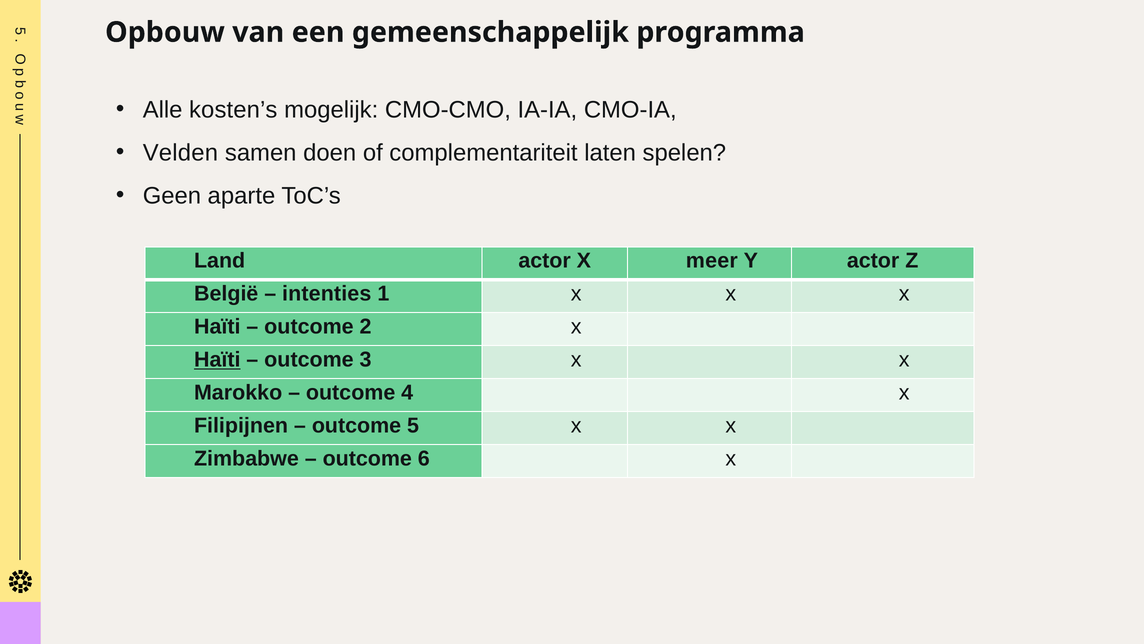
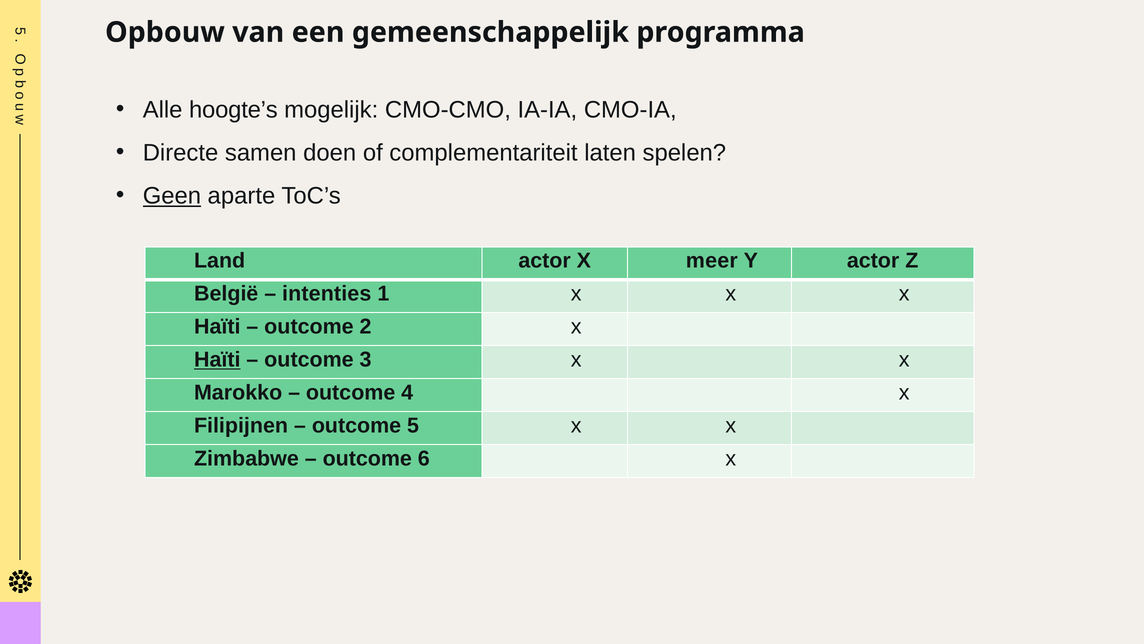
kosten’s: kosten’s -> hoogte’s
Velden: Velden -> Directe
Geen underline: none -> present
